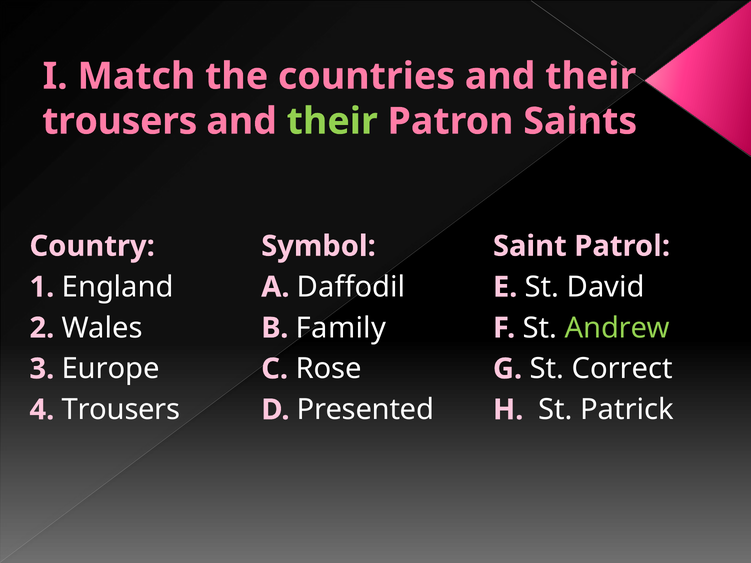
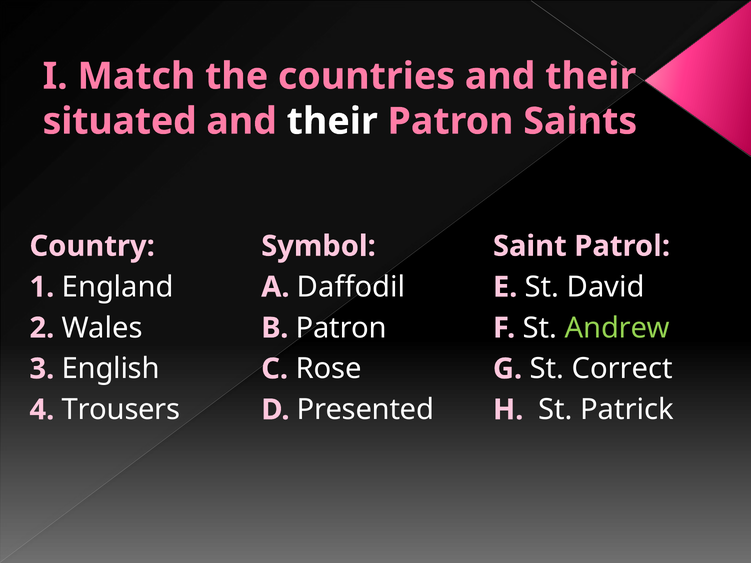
trousers at (120, 121): trousers -> situated
their at (332, 121) colour: light green -> white
B Family: Family -> Patron
Europe: Europe -> English
